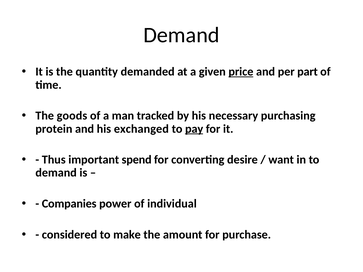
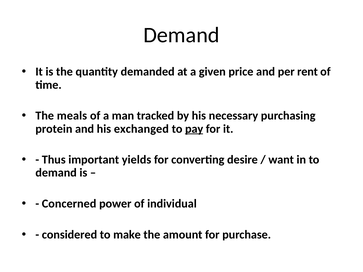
price underline: present -> none
part: part -> rent
goods: goods -> meals
spend: spend -> yields
Companies: Companies -> Concerned
